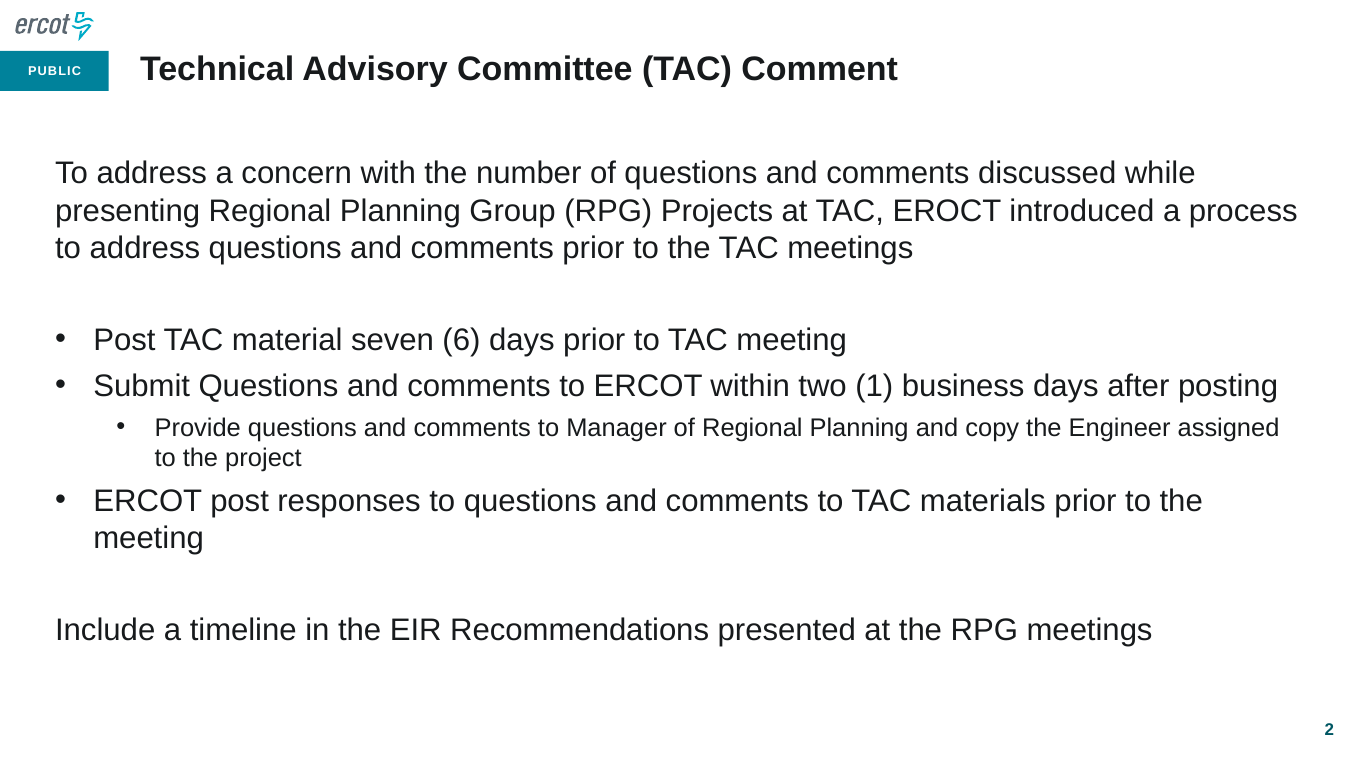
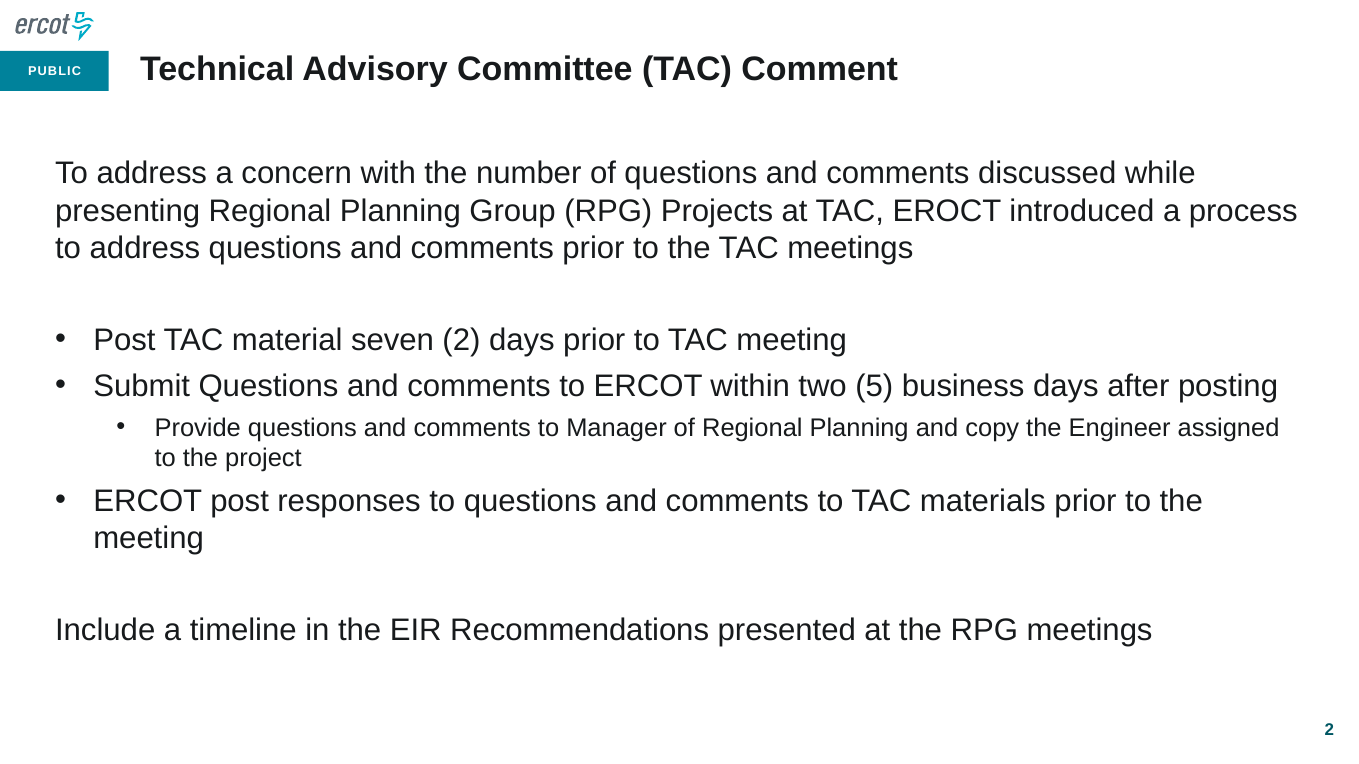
seven 6: 6 -> 2
1: 1 -> 5
